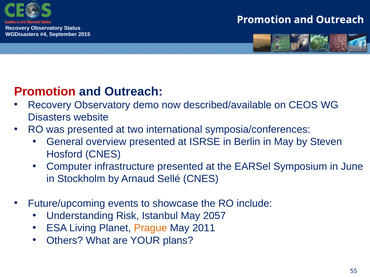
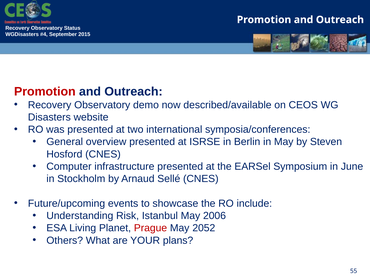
2057: 2057 -> 2006
Prague colour: orange -> red
2011: 2011 -> 2052
